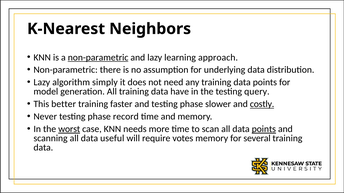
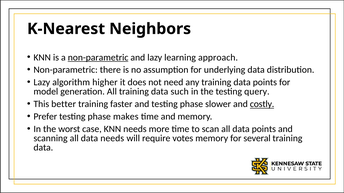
simply: simply -> higher
have: have -> such
Never: Never -> Prefer
record: record -> makes
worst underline: present -> none
points at (264, 129) underline: present -> none
data useful: useful -> needs
